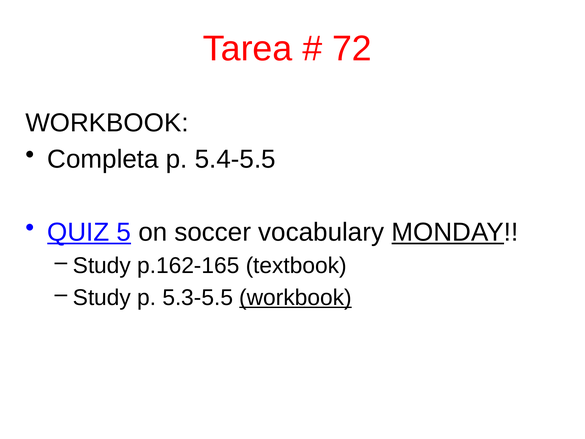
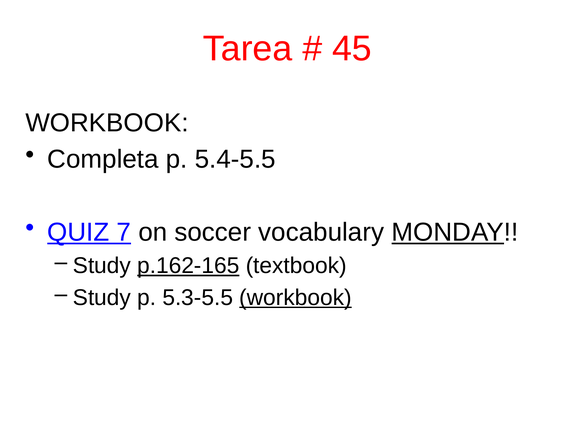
72: 72 -> 45
5: 5 -> 7
p.162-165 underline: none -> present
